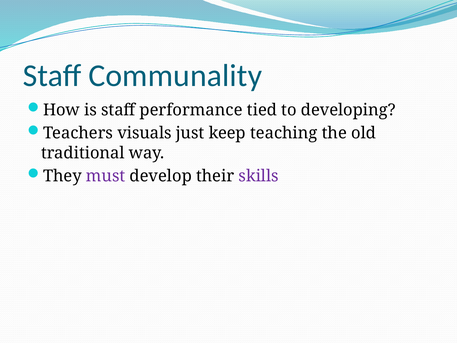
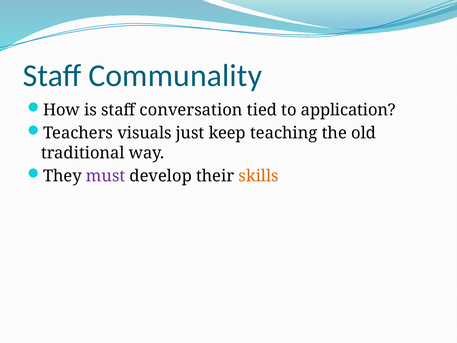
performance: performance -> conversation
developing: developing -> application
skills colour: purple -> orange
